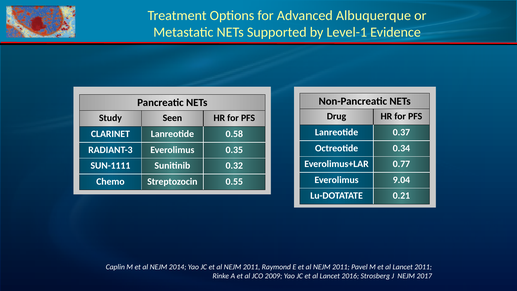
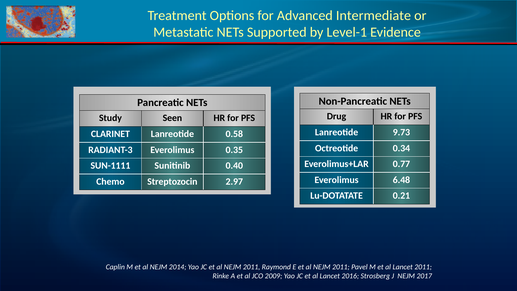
Albuquerque: Albuquerque -> Intermediate
0.37: 0.37 -> 9.73
0.32: 0.32 -> 0.40
9.04: 9.04 -> 6.48
0.55: 0.55 -> 2.97
